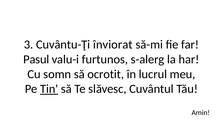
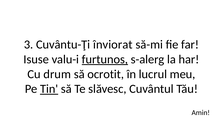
Pasul: Pasul -> Isuse
furtunos underline: none -> present
somn: somn -> drum
